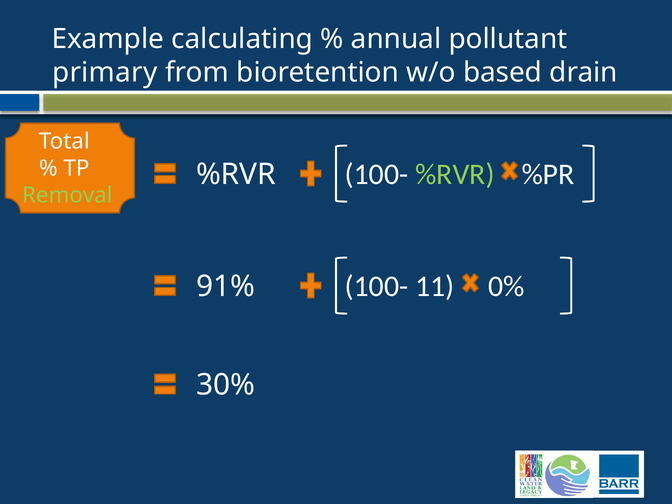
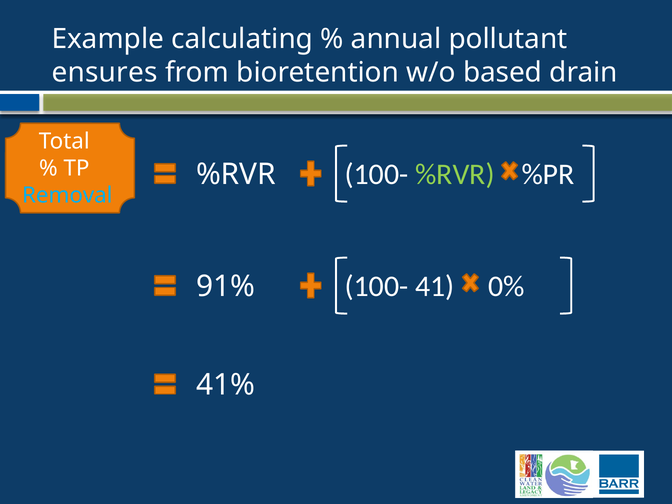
primary: primary -> ensures
Removal colour: light green -> light blue
11: 11 -> 41
30%: 30% -> 41%
